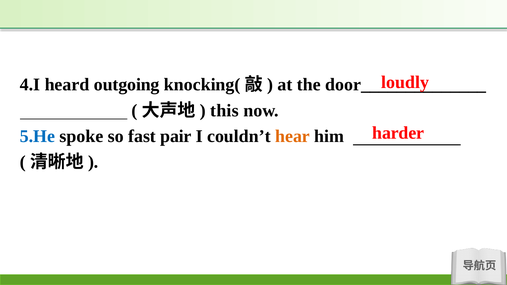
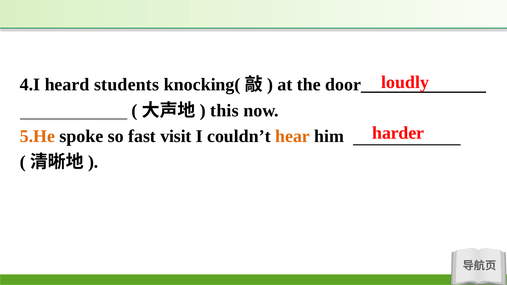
outgoing: outgoing -> students
5.He colour: blue -> orange
pair: pair -> visit
